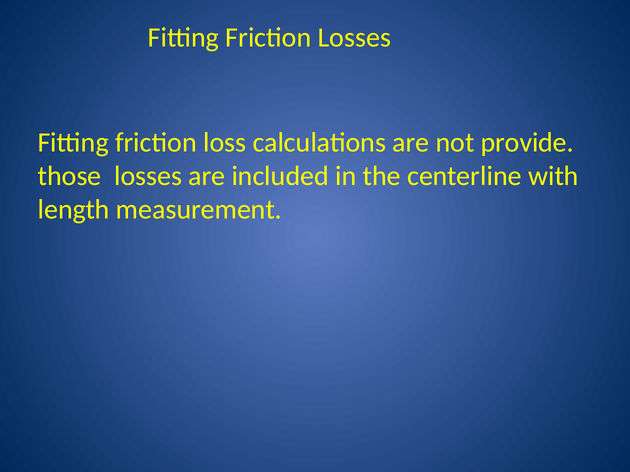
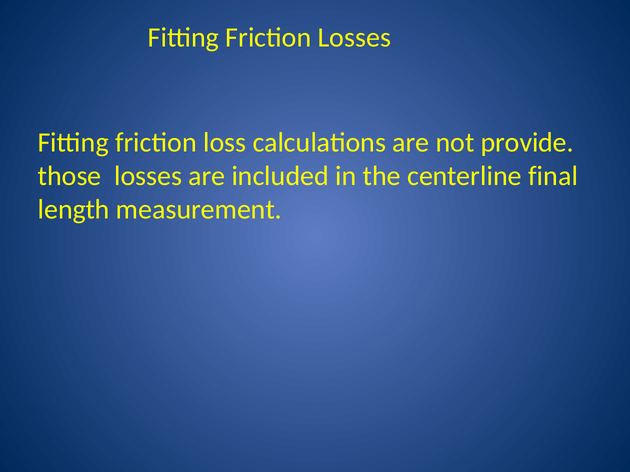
with: with -> final
